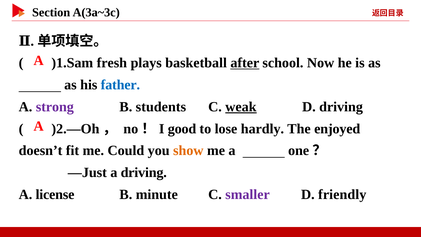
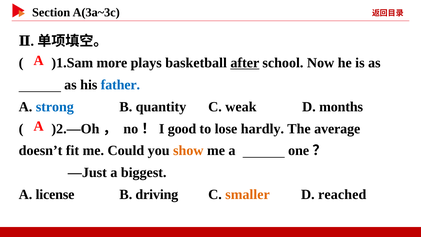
fresh: fresh -> more
strong colour: purple -> blue
students: students -> quantity
weak underline: present -> none
D driving: driving -> months
enjoyed: enjoyed -> average
a driving: driving -> biggest
minute: minute -> driving
smaller colour: purple -> orange
friendly: friendly -> reached
